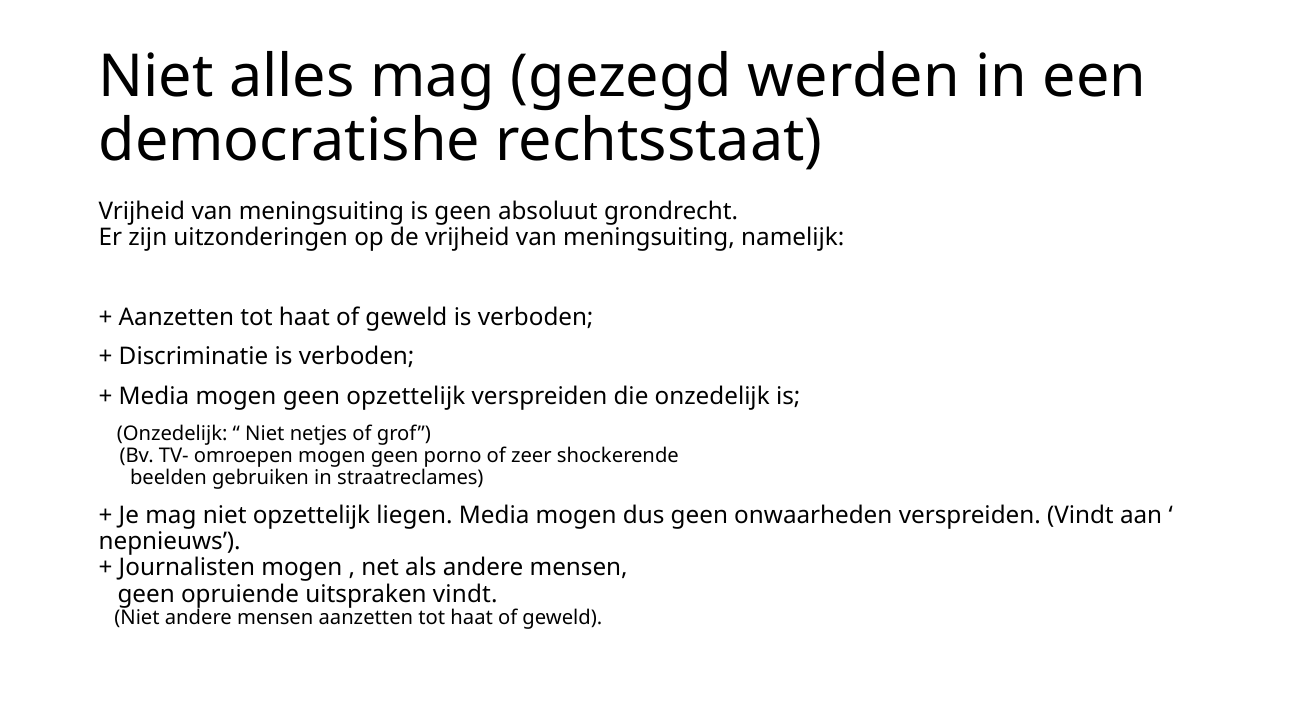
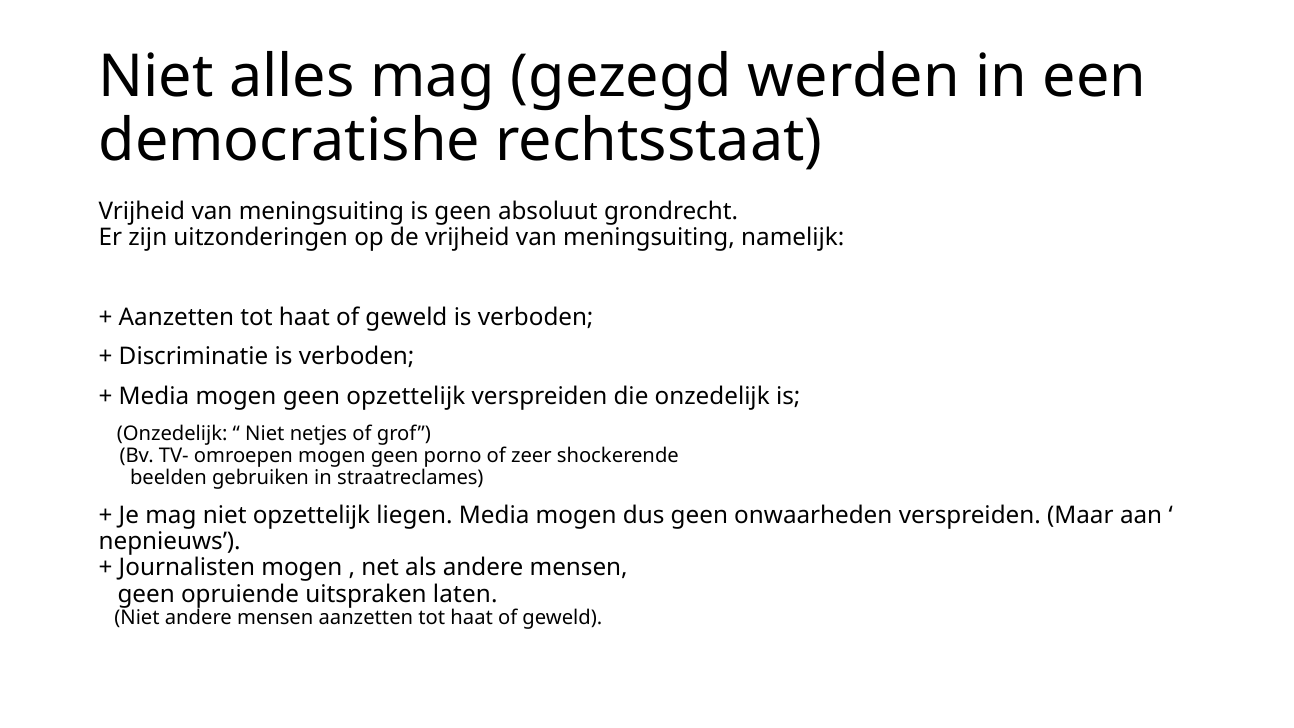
verspreiden Vindt: Vindt -> Maar
uitspraken vindt: vindt -> laten
